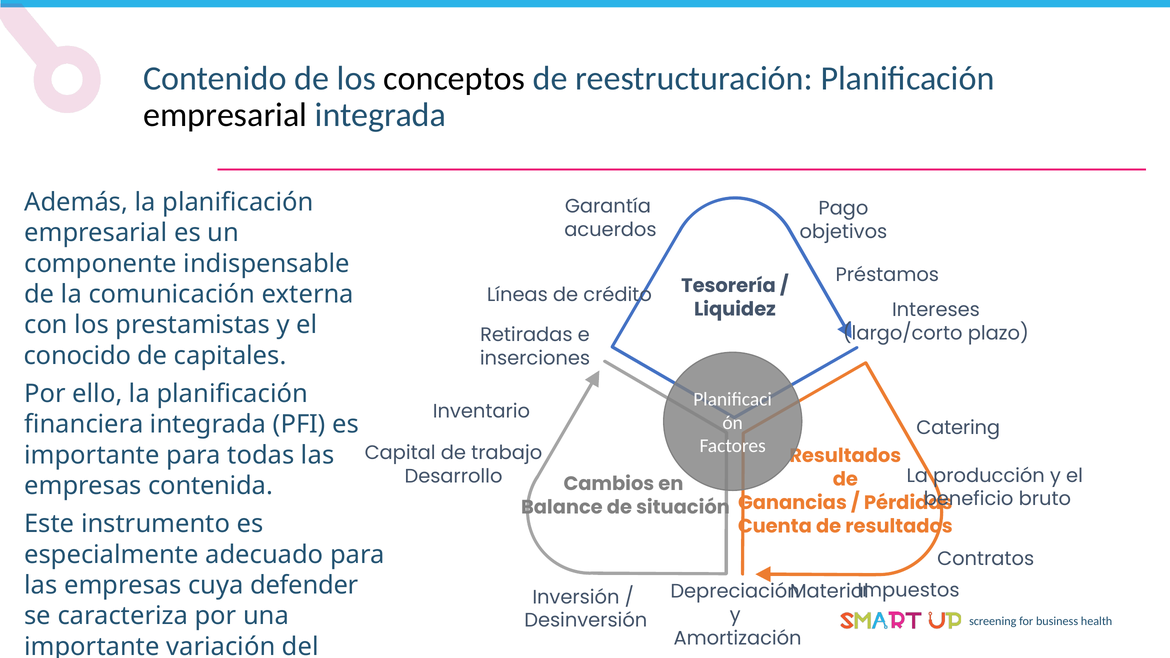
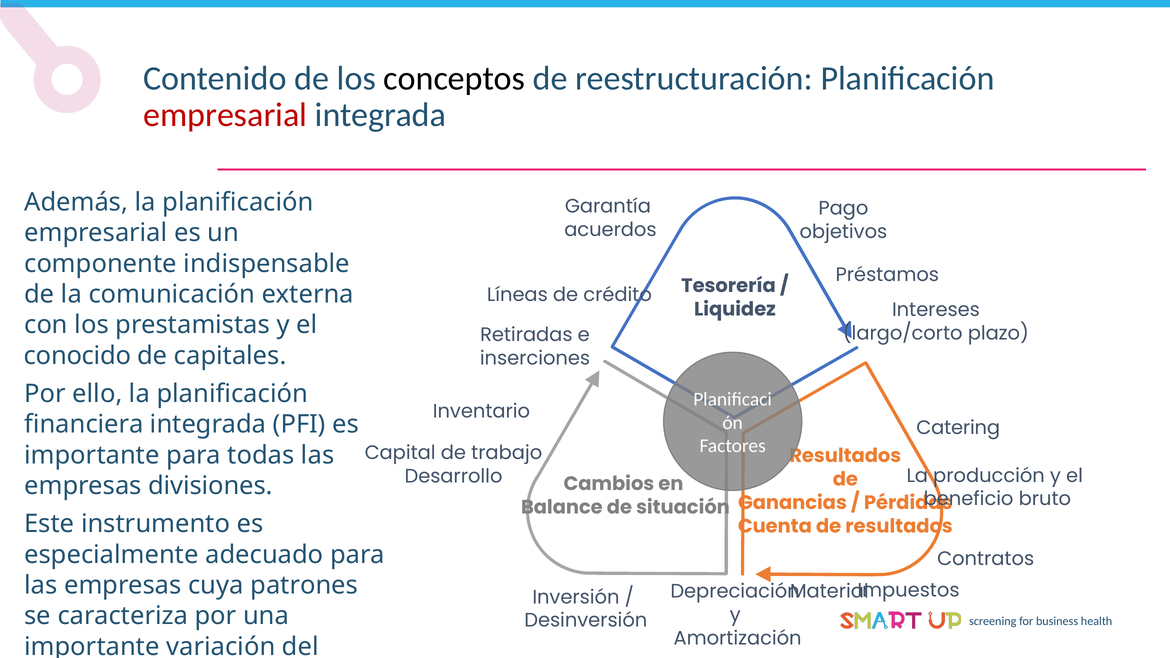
empresarial at (225, 115) colour: black -> red
contenida: contenida -> divisiones
defender: defender -> patrones
